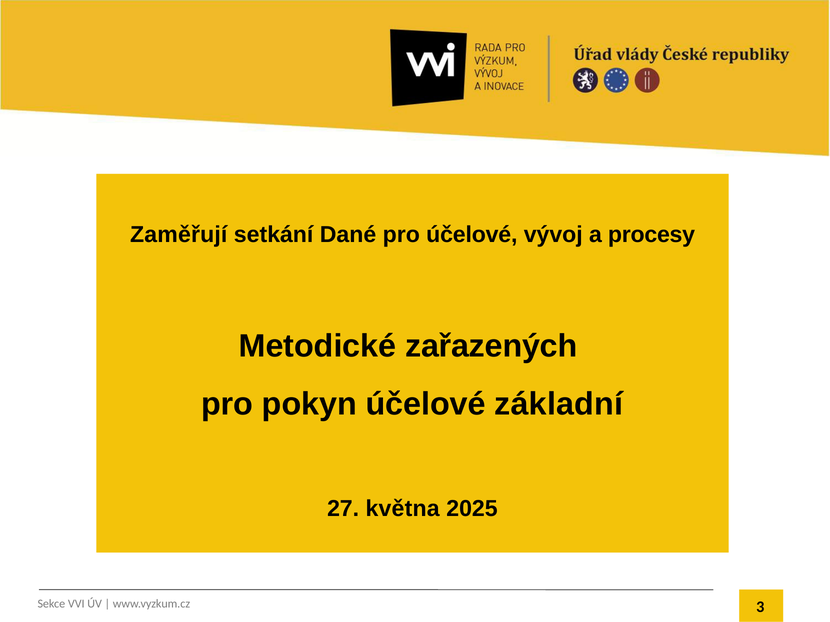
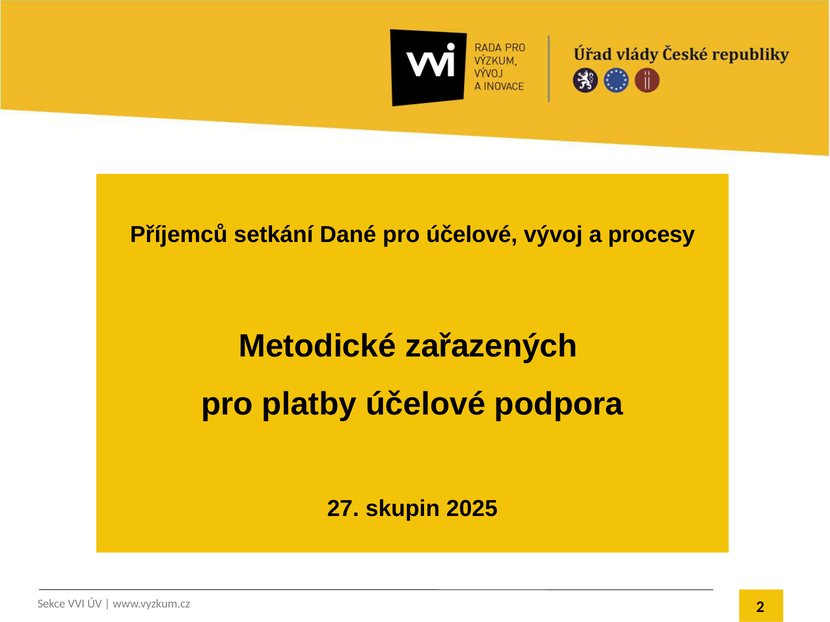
Zaměřují: Zaměřují -> Příjemců
pokyn: pokyn -> platby
základní: základní -> podpora
května: května -> skupin
3: 3 -> 2
